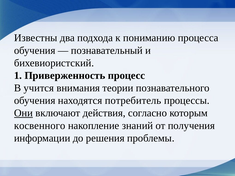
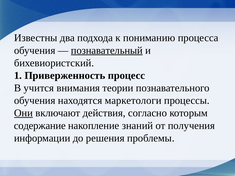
познавательный underline: none -> present
потребитель: потребитель -> маркетологи
косвенного: косвенного -> содержание
